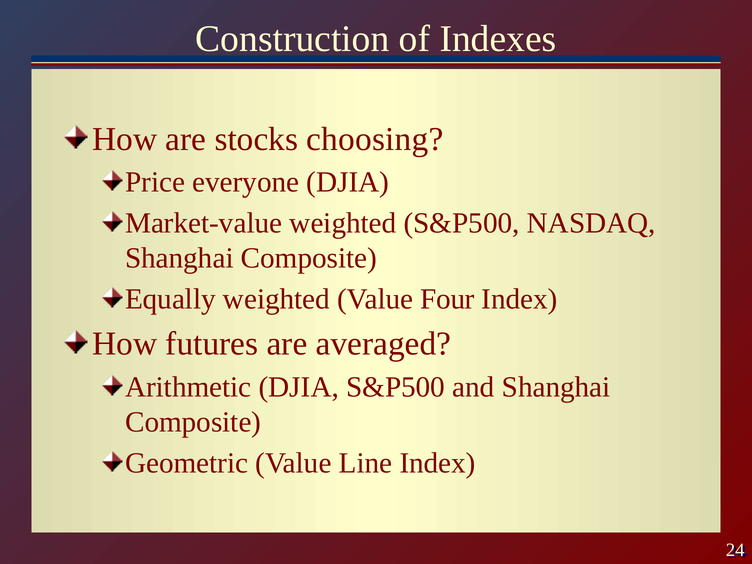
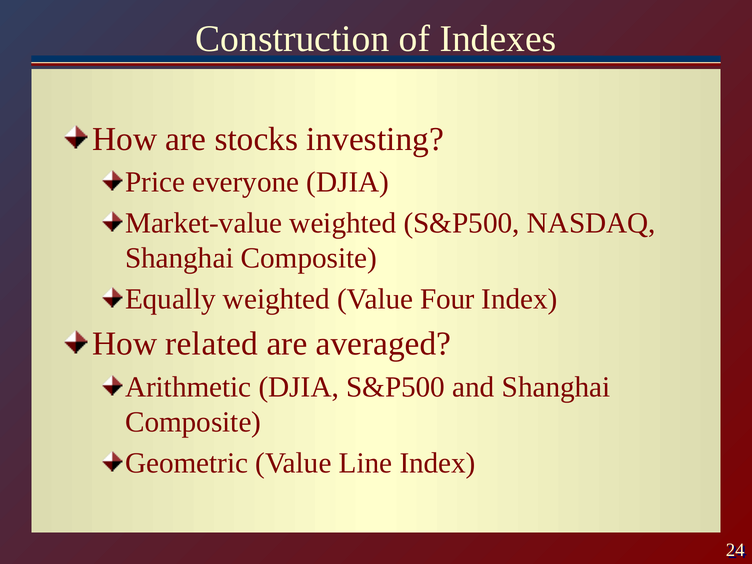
choosing: choosing -> investing
futures: futures -> related
